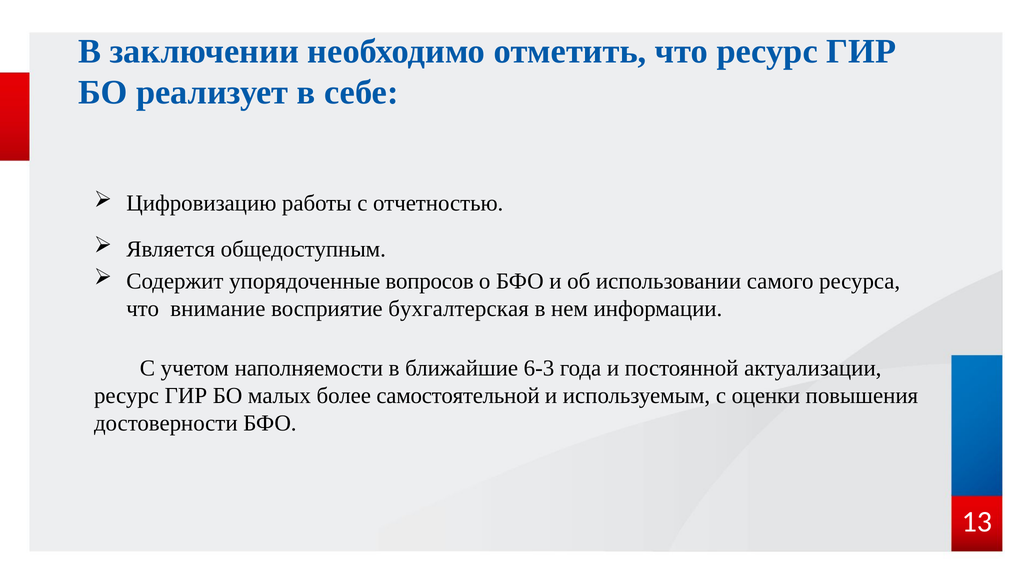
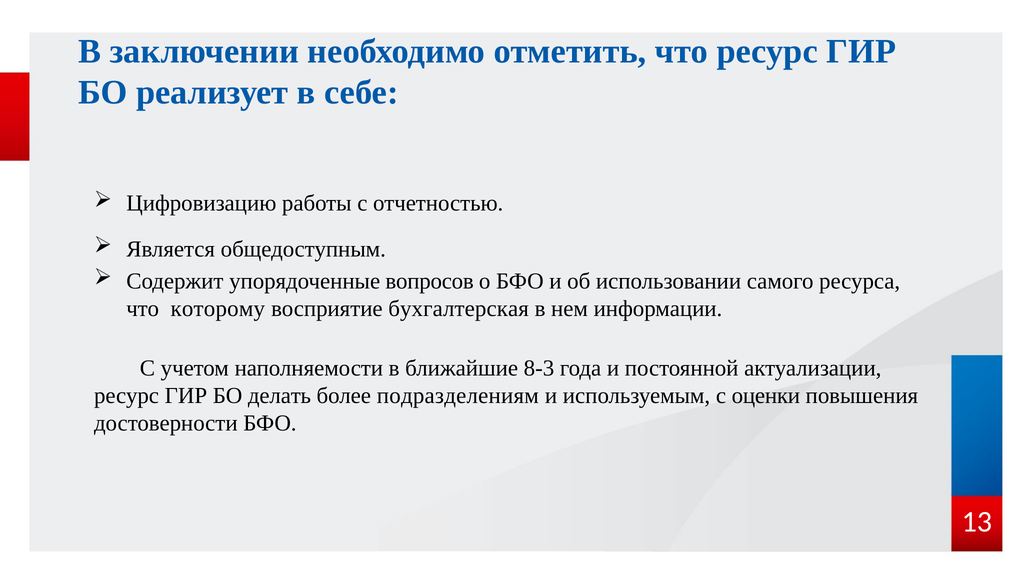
внимание: внимание -> которому
6-3: 6-3 -> 8-3
малых: малых -> делать
самостоятельной: самостоятельной -> подразделениям
